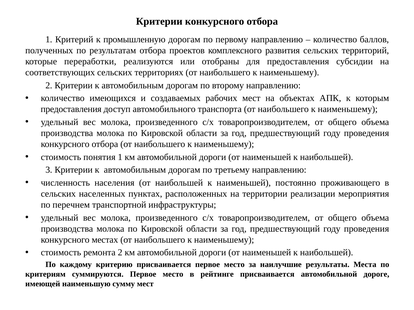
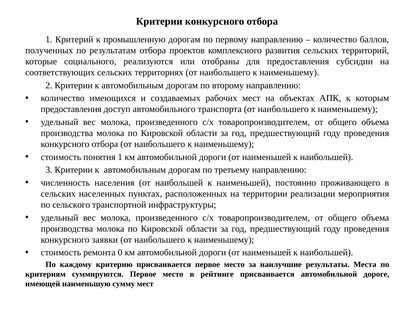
переработки: переработки -> социального
перечнем: перечнем -> сельского
местах: местах -> заявки
ремонта 2: 2 -> 0
